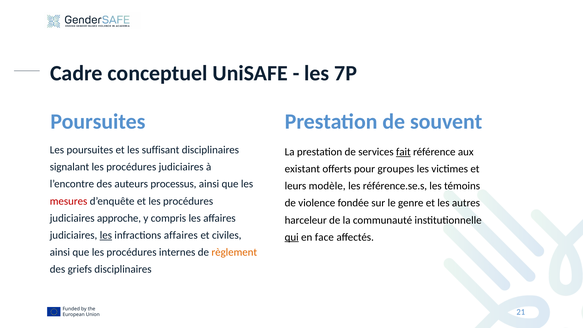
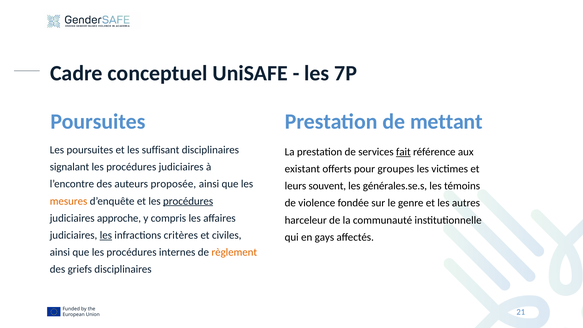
souvent: souvent -> mettant
processus: processus -> proposée
modèle: modèle -> souvent
référence.se.s: référence.se.s -> générales.se.s
mesures colour: red -> orange
procédures at (188, 201) underline: none -> present
infractions affaires: affaires -> critères
qui underline: present -> none
face: face -> gays
